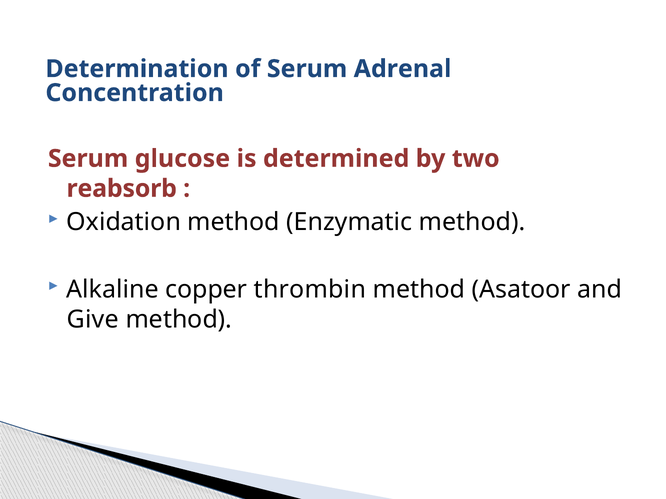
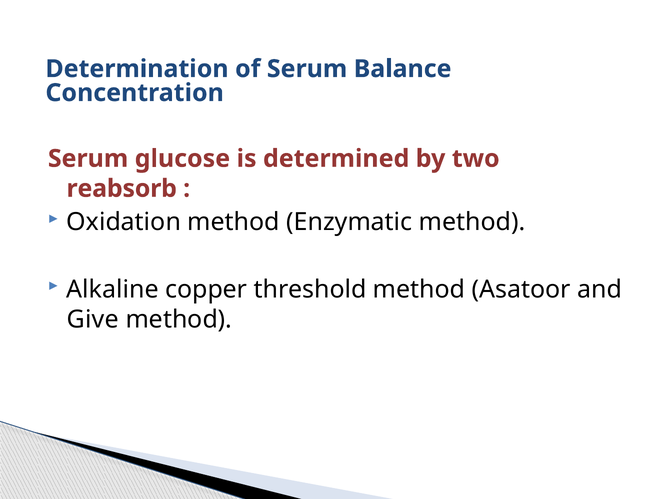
Adrenal: Adrenal -> Balance
thrombin: thrombin -> threshold
